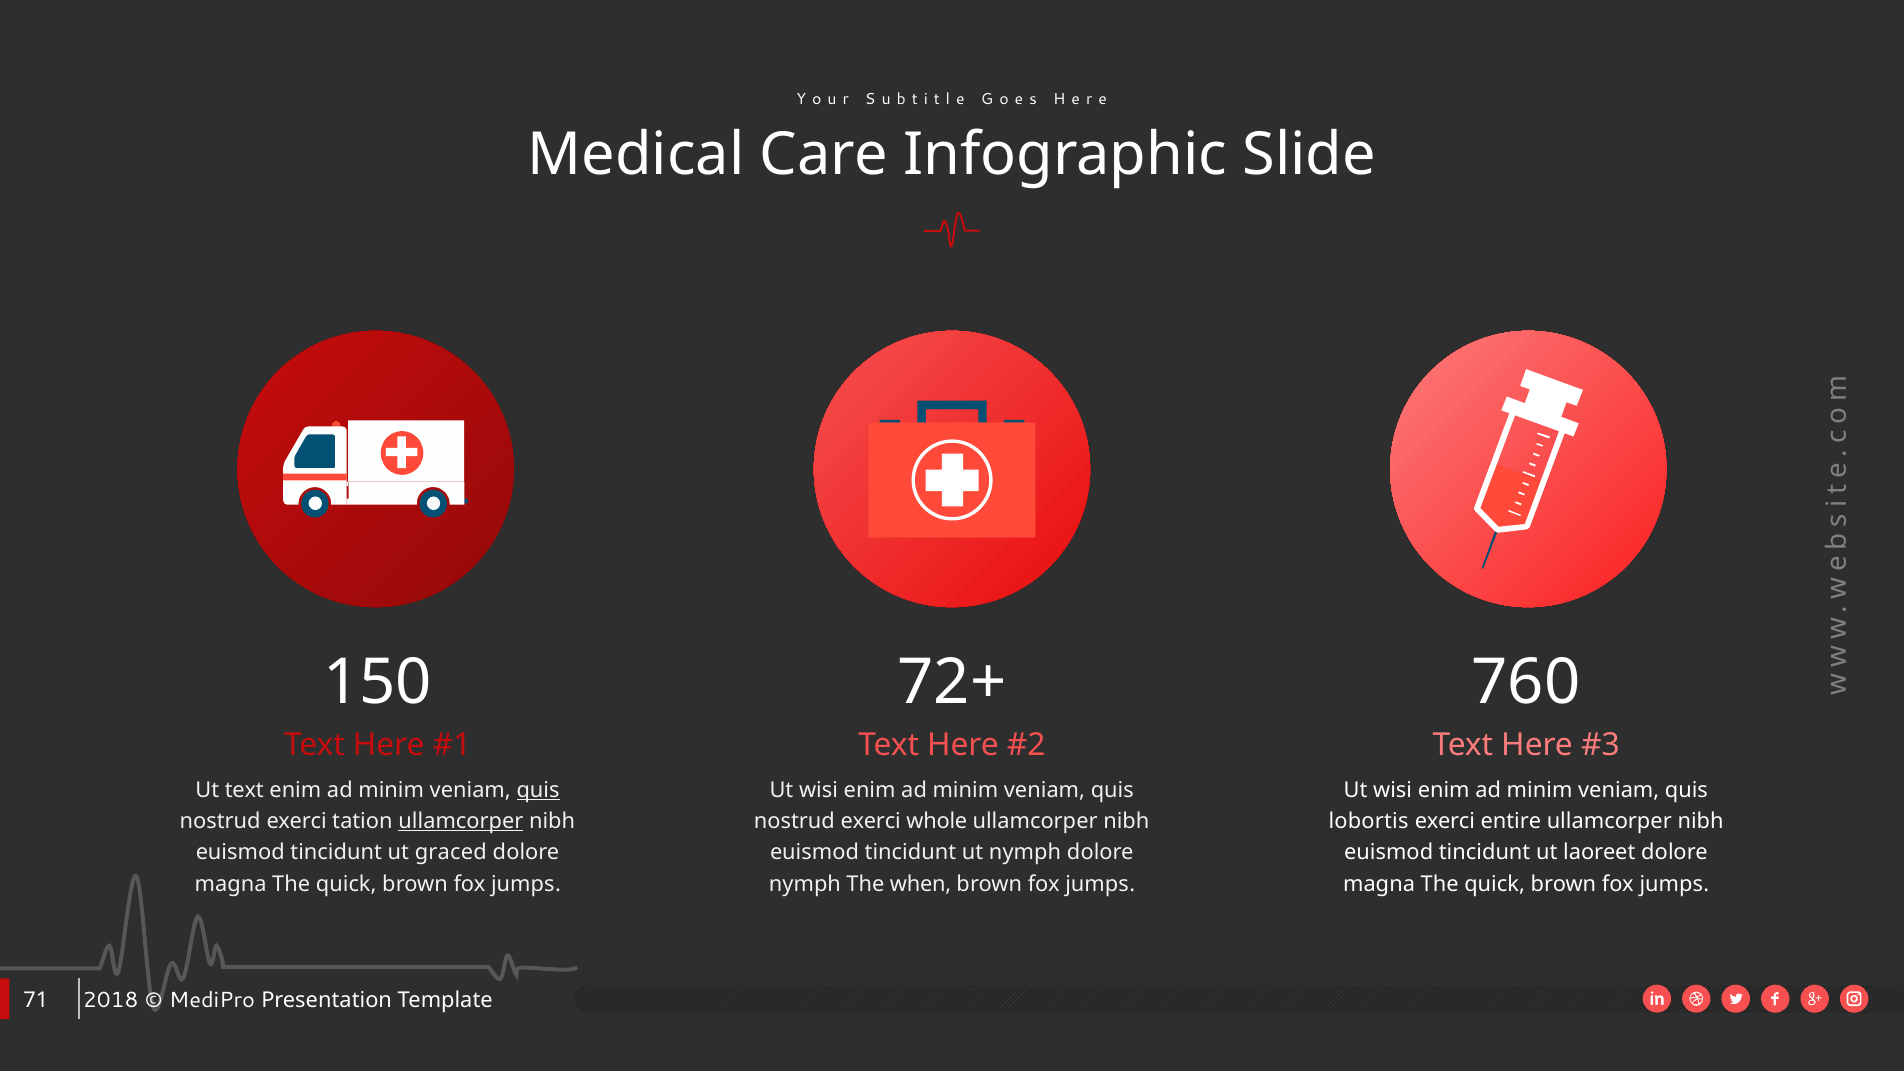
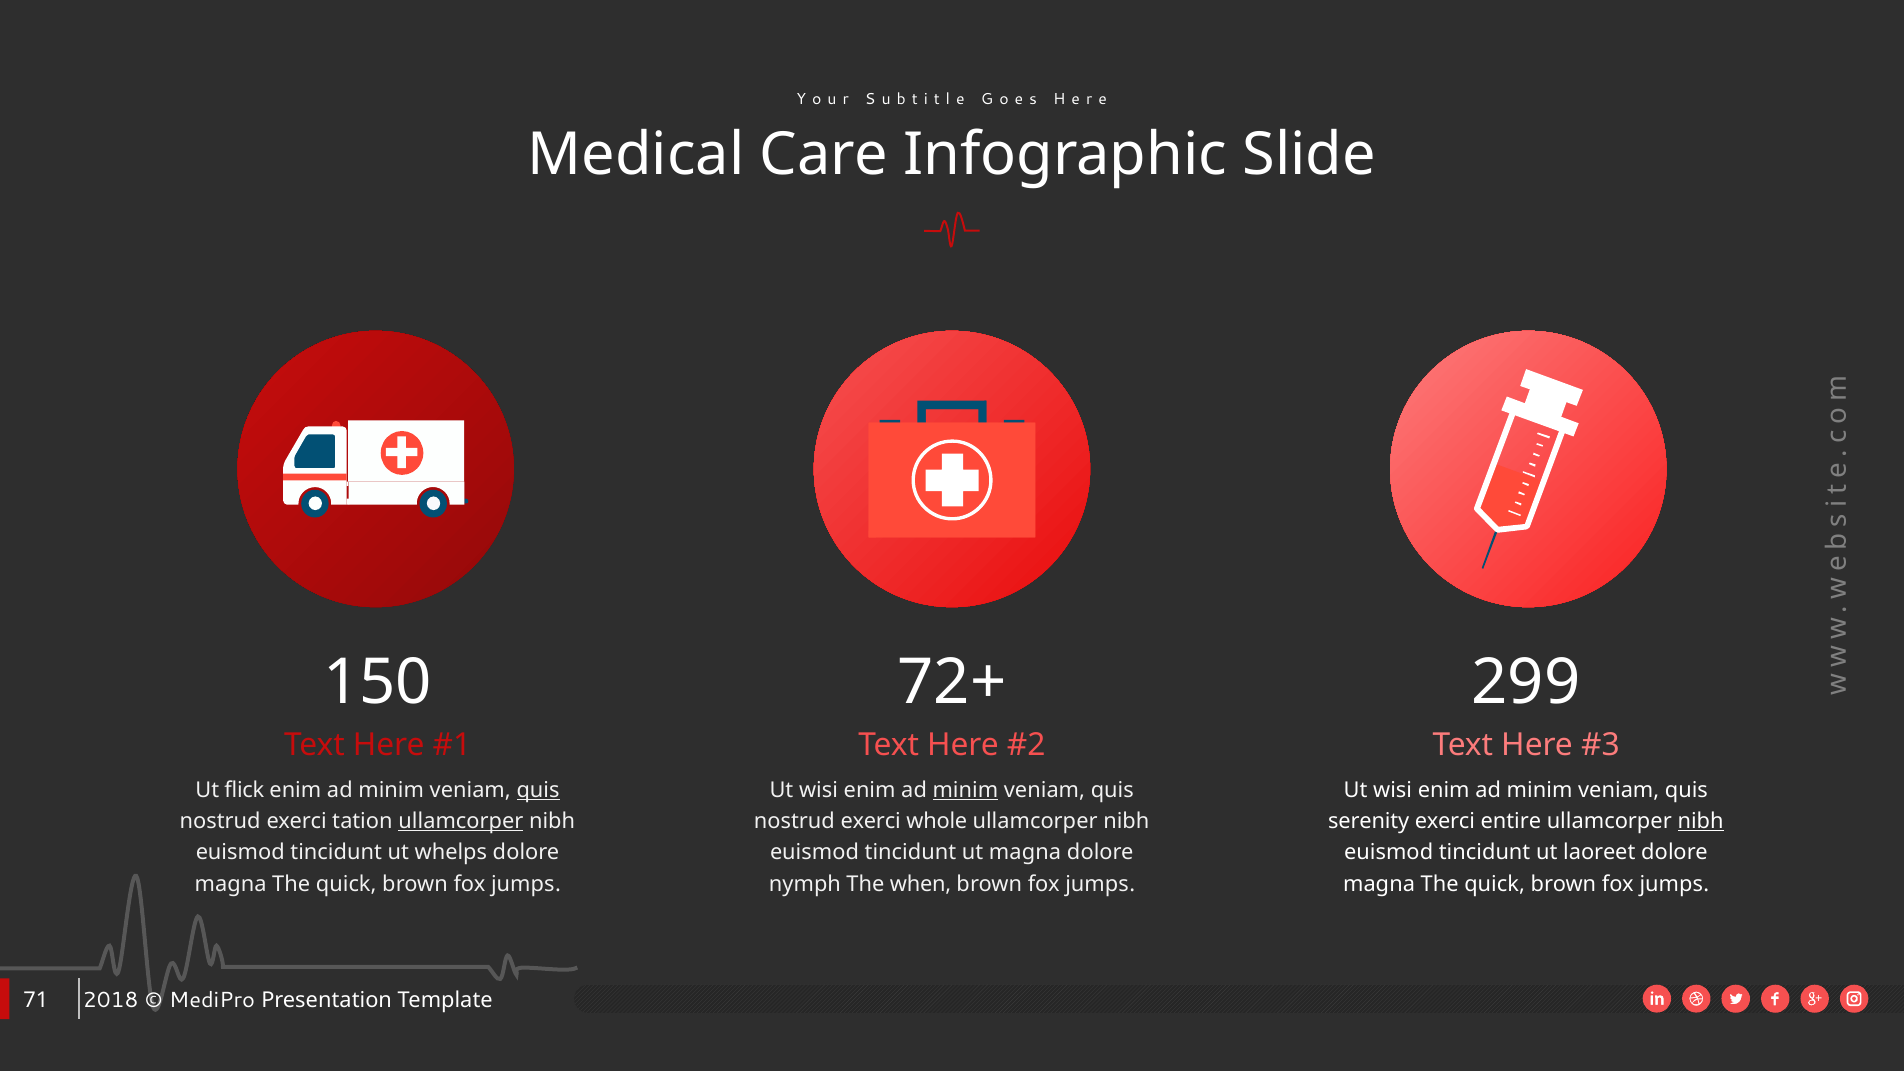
760: 760 -> 299
Ut text: text -> flick
minim at (965, 790) underline: none -> present
lobortis: lobortis -> serenity
nibh at (1701, 821) underline: none -> present
graced: graced -> whelps
ut nymph: nymph -> magna
